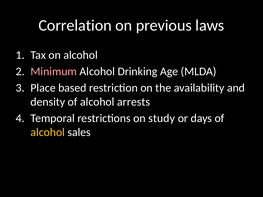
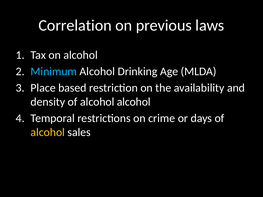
Minimum colour: pink -> light blue
alcohol arrests: arrests -> alcohol
study: study -> crime
